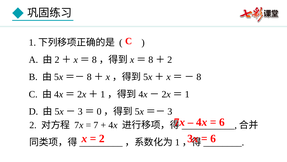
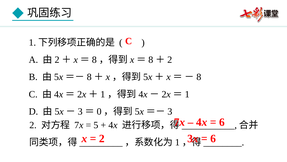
7: 7 -> 5
